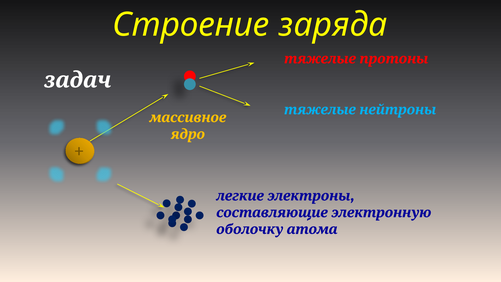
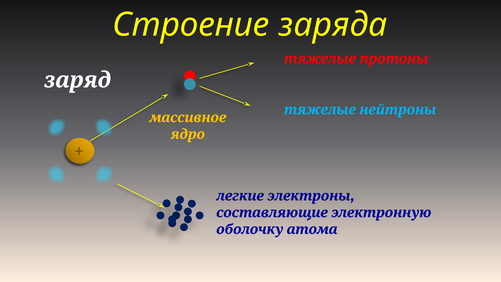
задач: задач -> заряд
